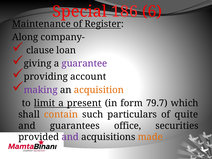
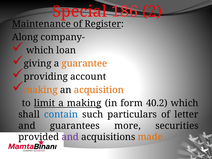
6: 6 -> 2
clause at (40, 50): clause -> which
guarantee colour: purple -> orange
making at (41, 90) colour: purple -> orange
a present: present -> making
79.7: 79.7 -> 40.2
contain colour: orange -> blue
quite: quite -> letter
office: office -> more
